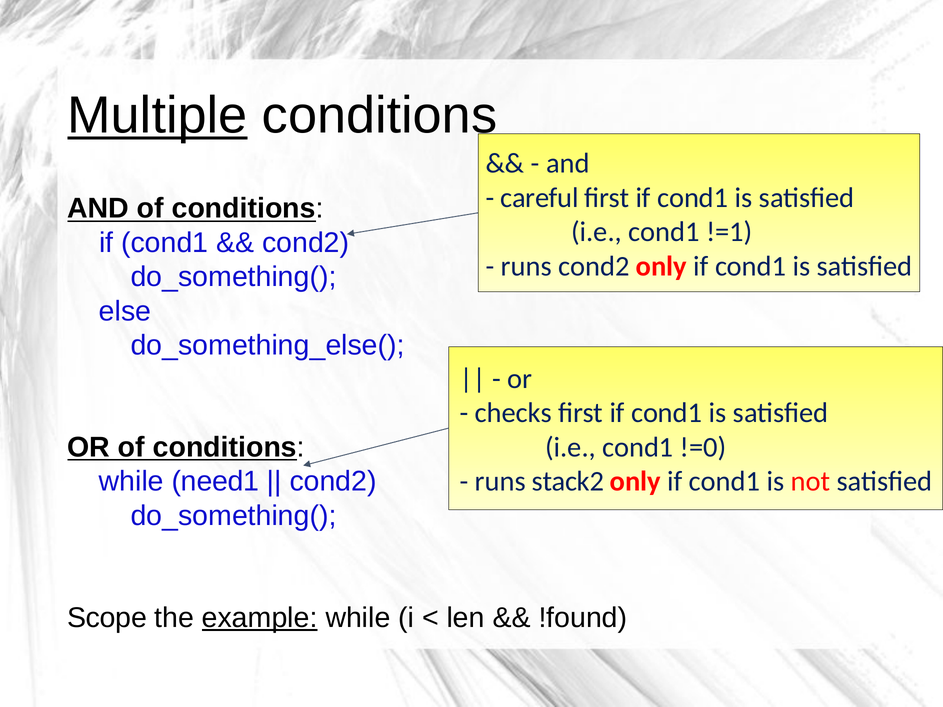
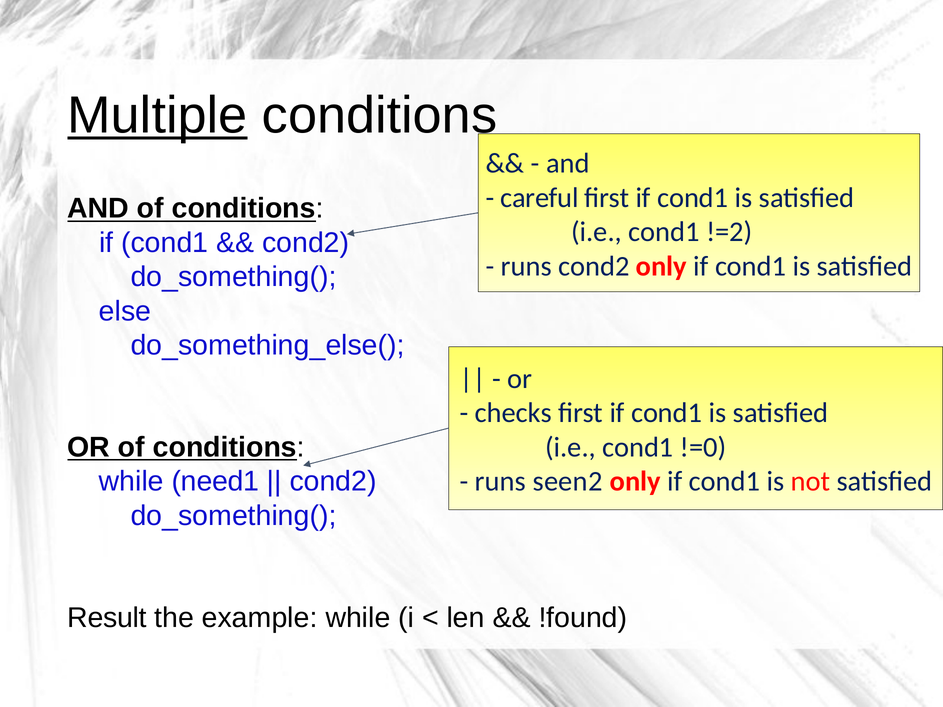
!=1: !=1 -> !=2
stack2: stack2 -> seen2
Scope: Scope -> Result
example underline: present -> none
